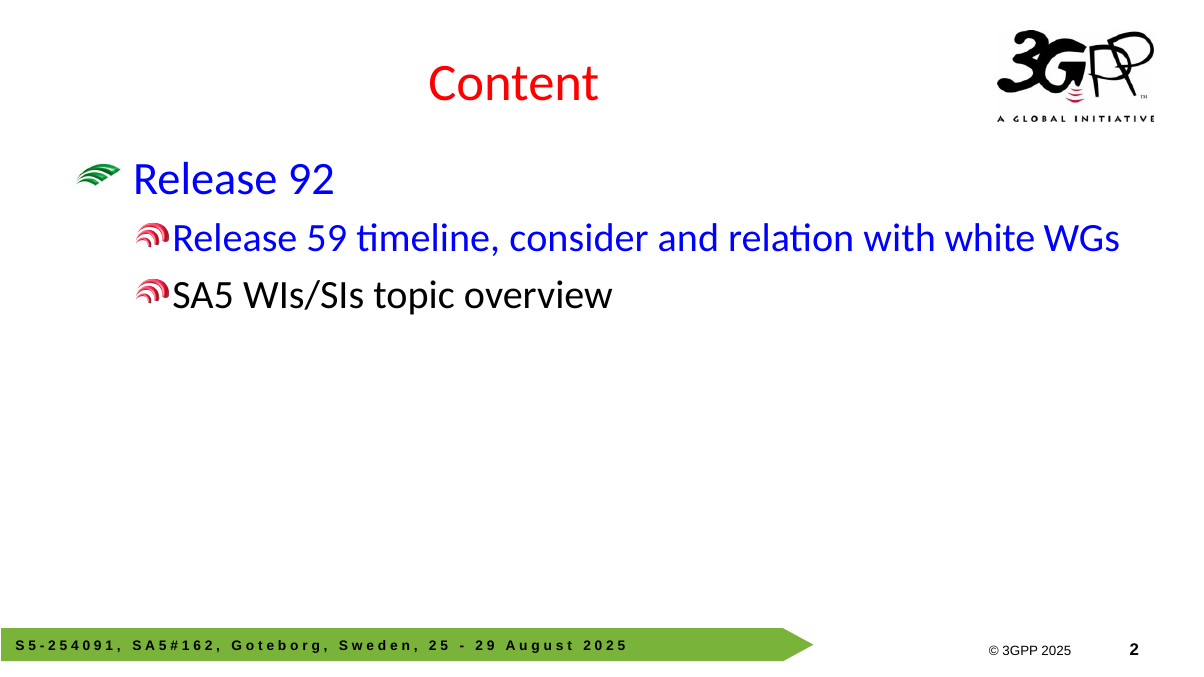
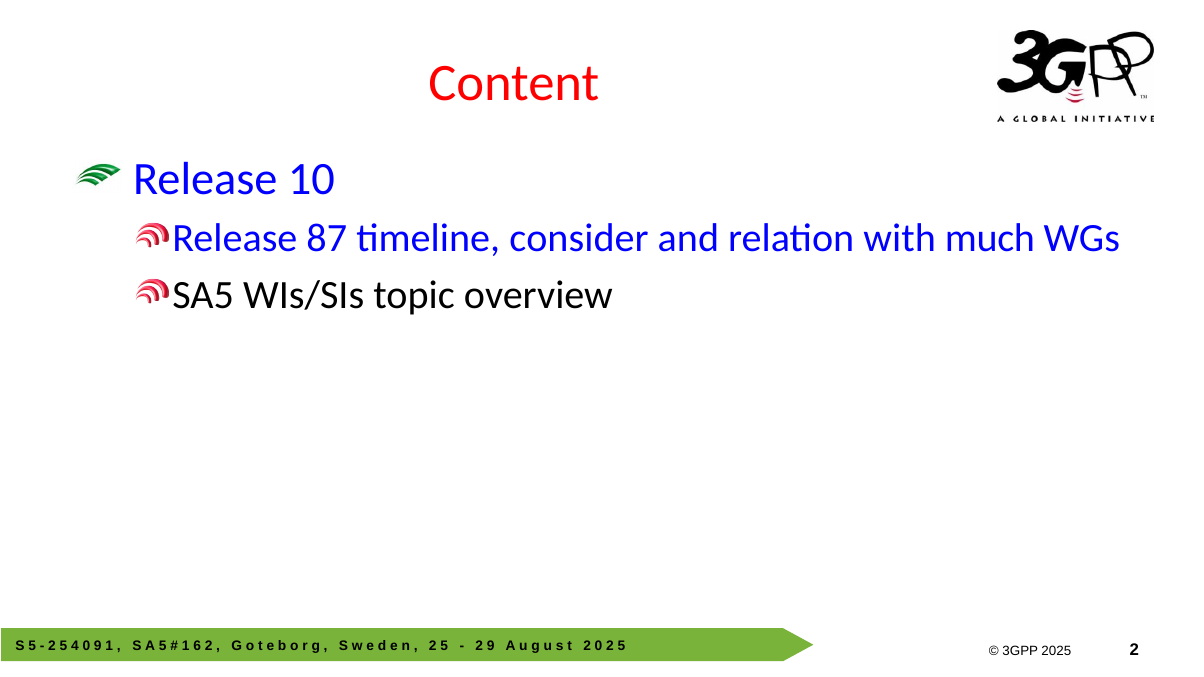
92: 92 -> 10
59: 59 -> 87
white: white -> much
